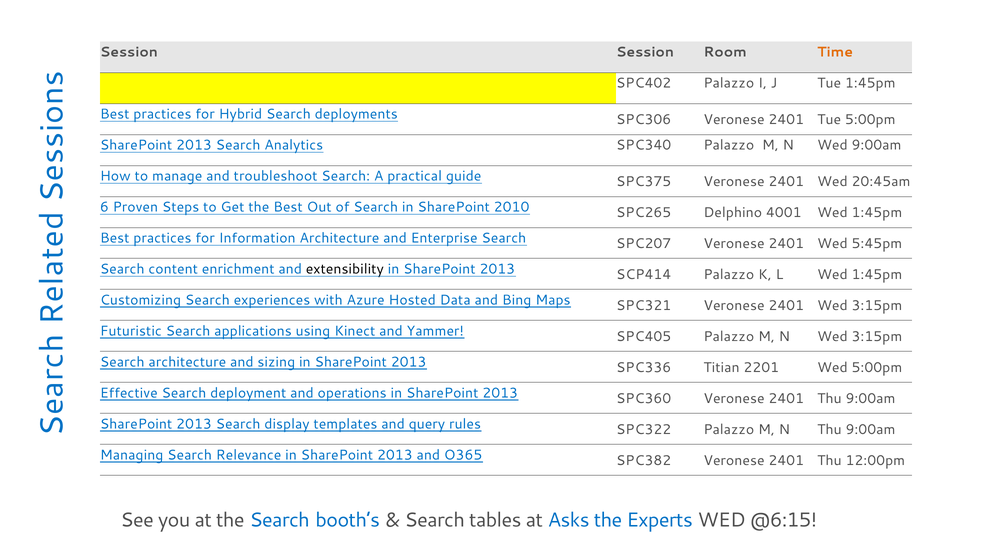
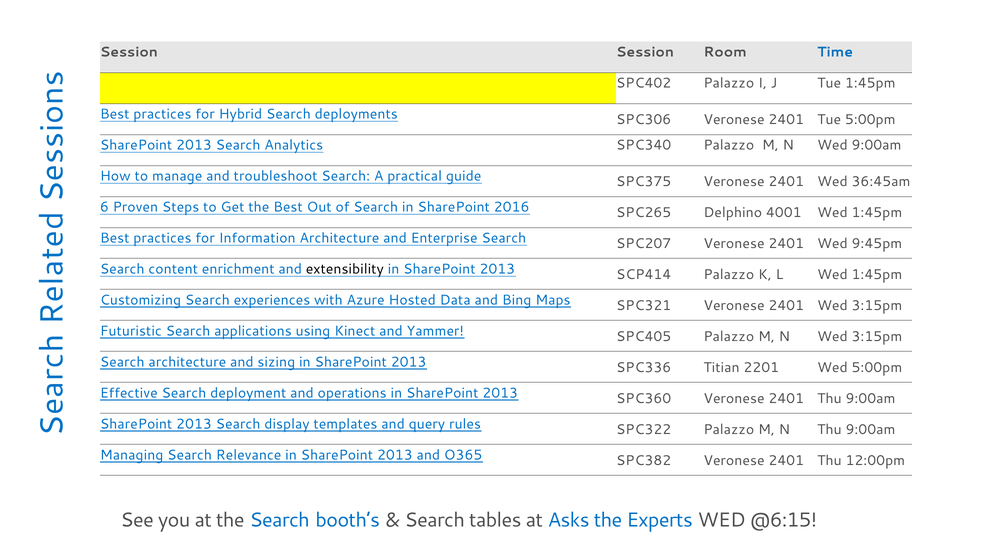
Time colour: orange -> blue
20:45am: 20:45am -> 36:45am
2010: 2010 -> 2016
5:45pm: 5:45pm -> 9:45pm
